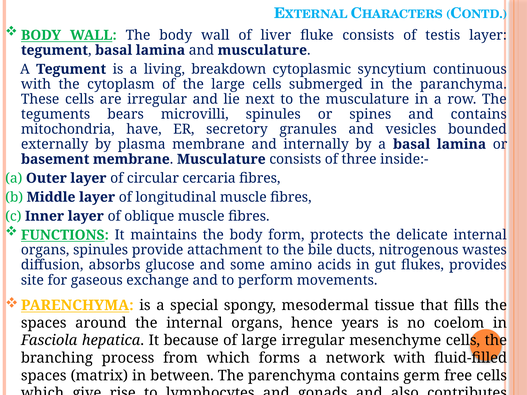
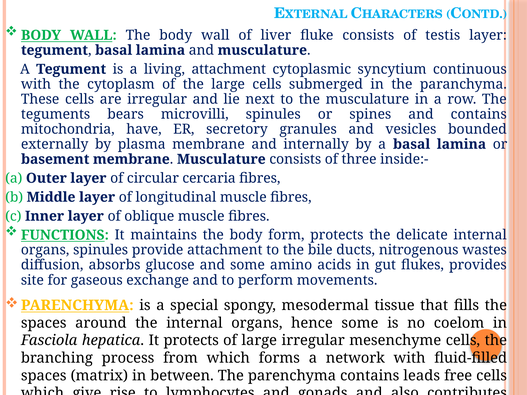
living breakdown: breakdown -> attachment
hence years: years -> some
It because: because -> protects
germ: germ -> leads
